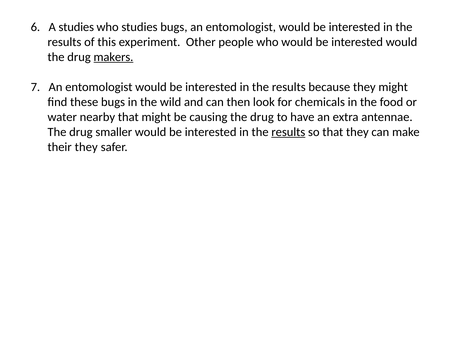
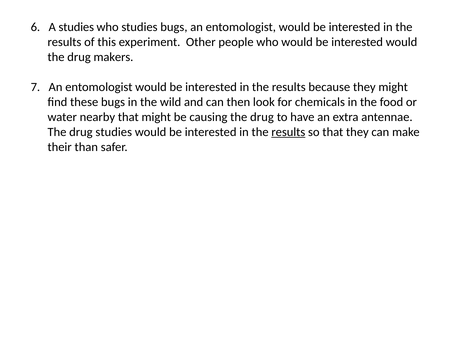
makers underline: present -> none
drug smaller: smaller -> studies
their they: they -> than
